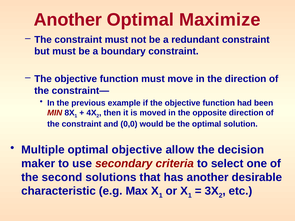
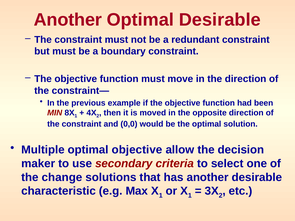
Optimal Maximize: Maximize -> Desirable
second: second -> change
